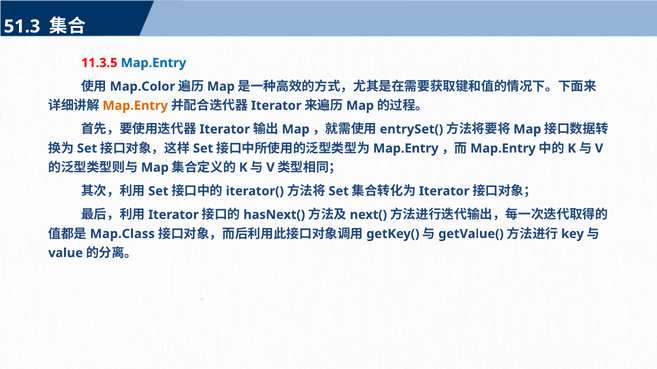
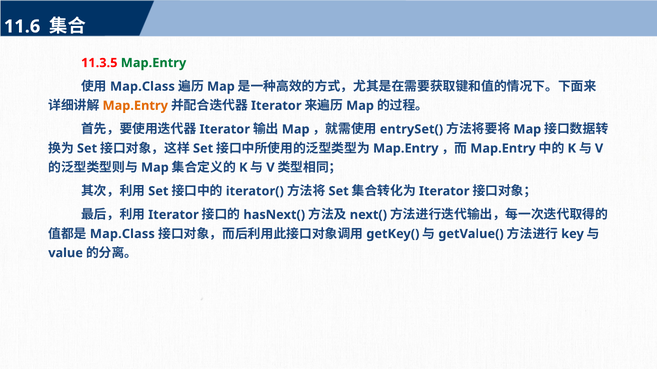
51.3: 51.3 -> 11.6
Map.Entry at (154, 63) colour: blue -> green
Map.Color at (142, 87): Map.Color -> Map.Class
